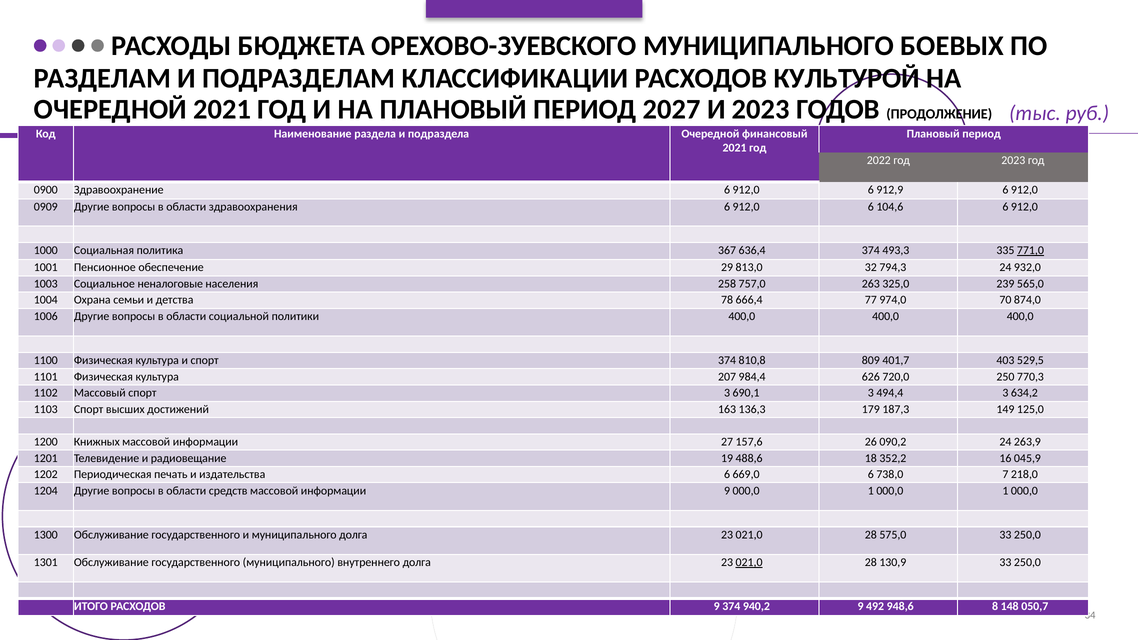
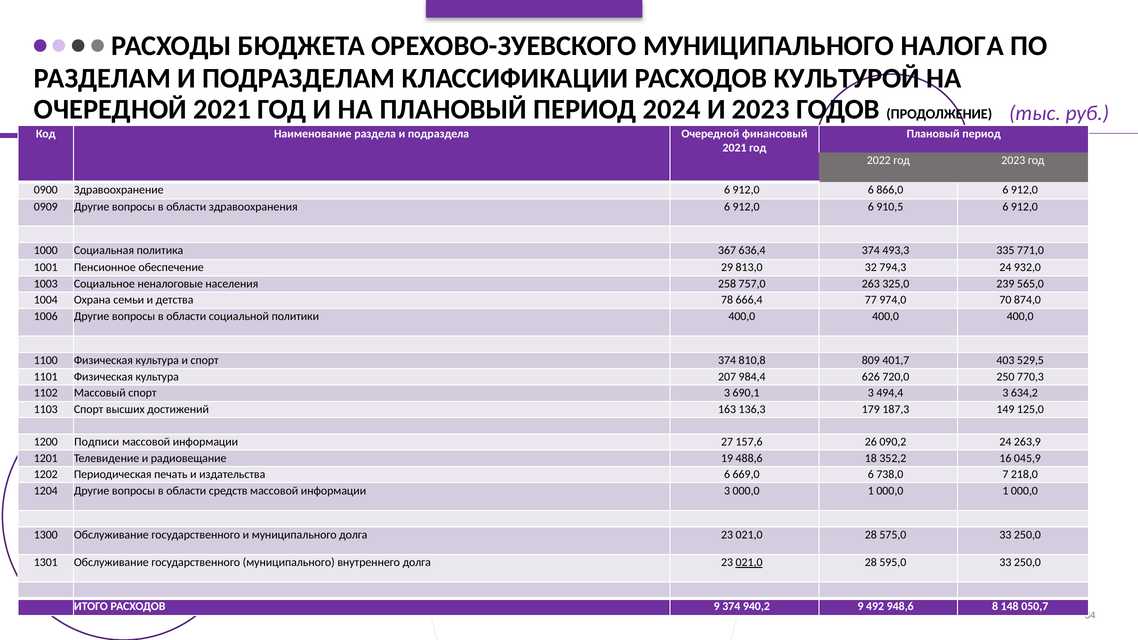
БОЕВЫХ: БОЕВЫХ -> НАЛОГА
2027: 2027 -> 2024
912,9: 912,9 -> 866,0
104,6: 104,6 -> 910,5
771,0 underline: present -> none
Книжных: Книжных -> Подписи
информации 9: 9 -> 3
130,9: 130,9 -> 595,0
